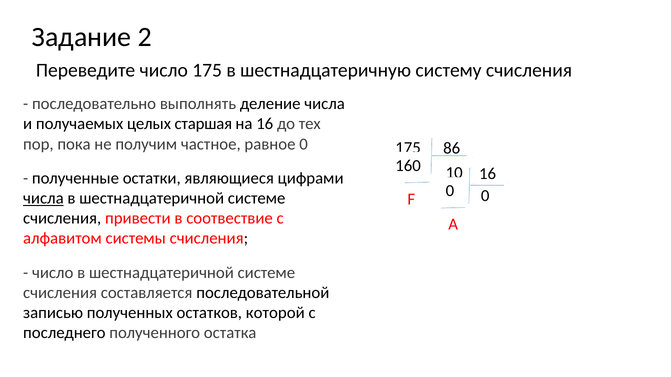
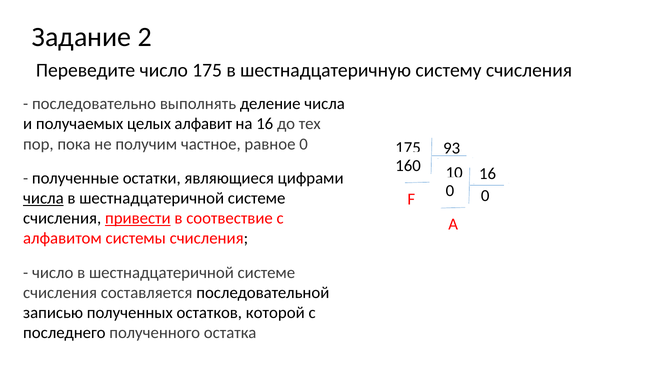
старшая: старшая -> алфавит
86: 86 -> 93
привести underline: none -> present
